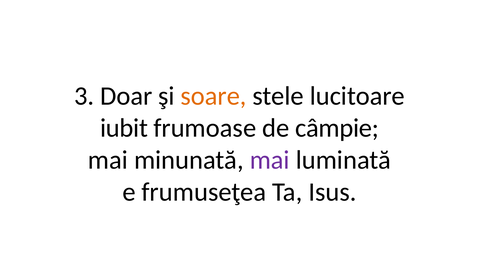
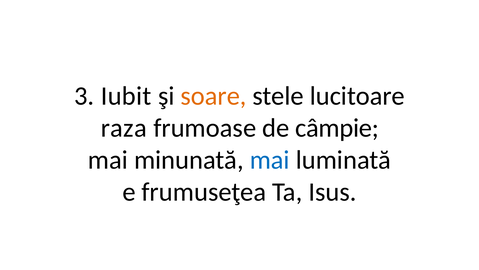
Doar: Doar -> Iubit
iubit: iubit -> raza
mai at (270, 160) colour: purple -> blue
